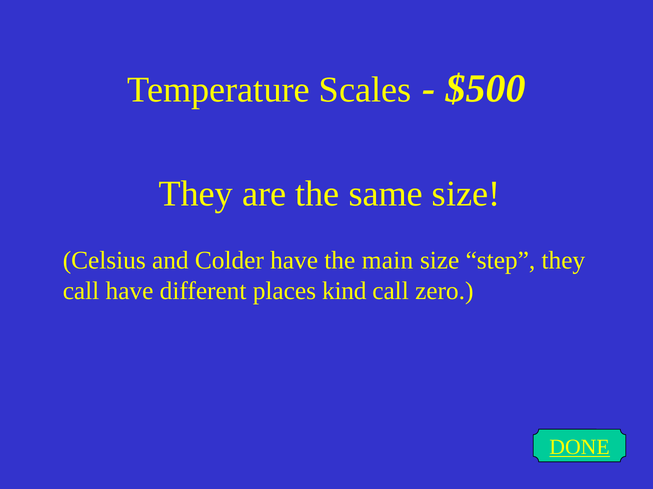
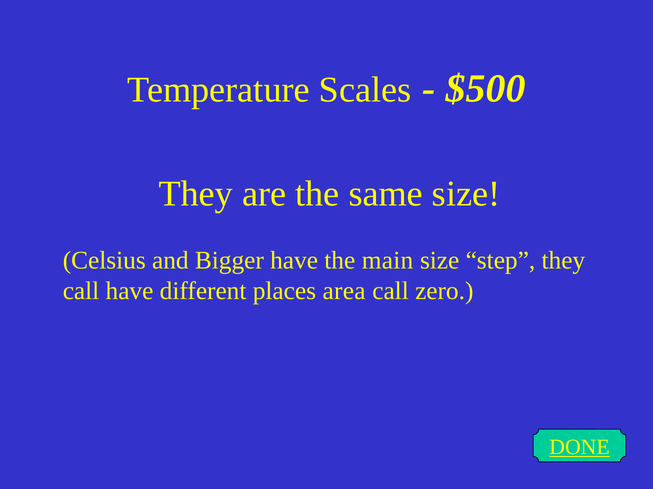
Colder: Colder -> Bigger
kind: kind -> area
